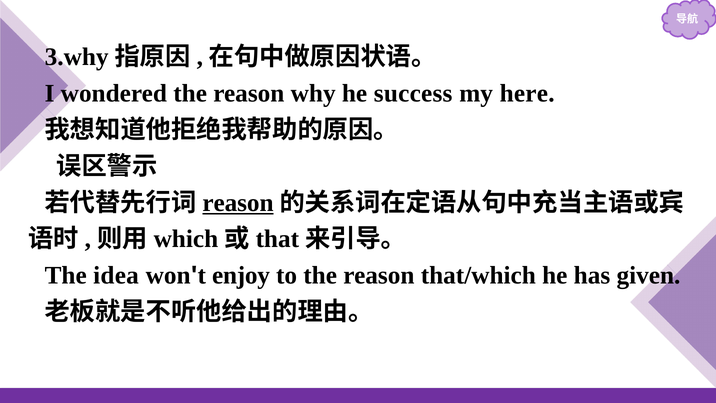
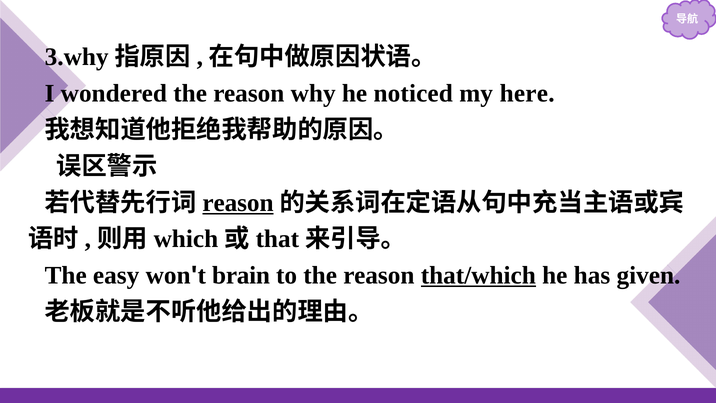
success: success -> noticed
idea: idea -> easy
enjoy: enjoy -> brain
that/which underline: none -> present
